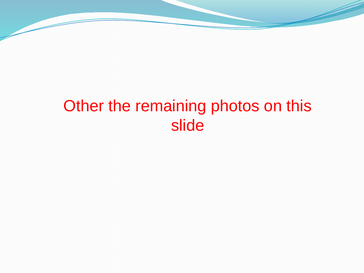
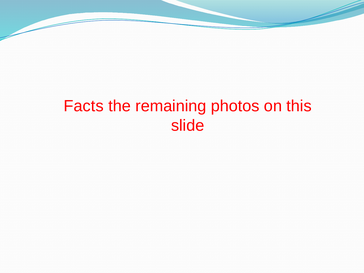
Other: Other -> Facts
